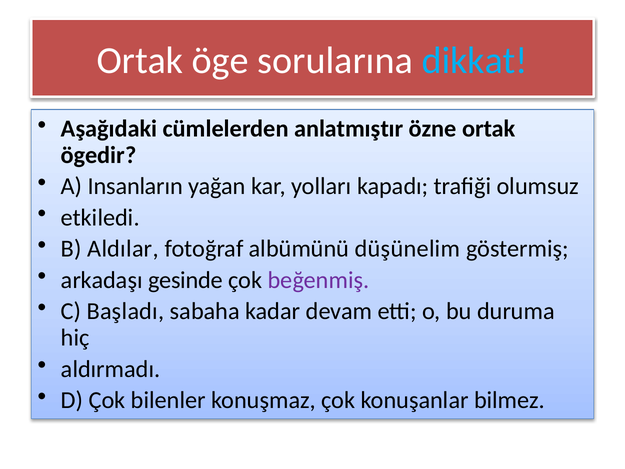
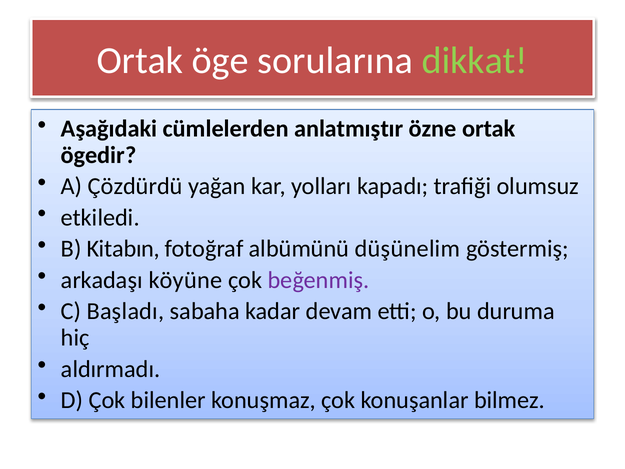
dikkat colour: light blue -> light green
Insanların: Insanların -> Çözdürdü
Aldılar: Aldılar -> Kitabın
gesinde: gesinde -> köyüne
